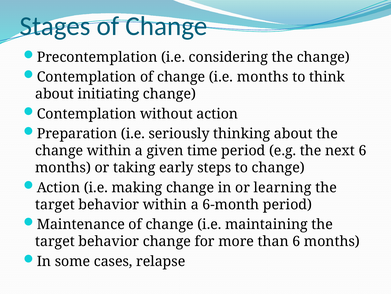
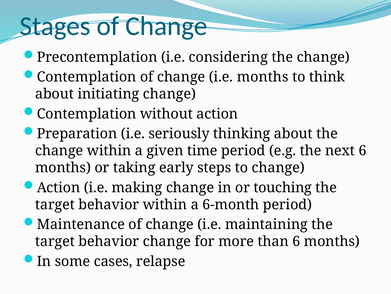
learning: learning -> touching
